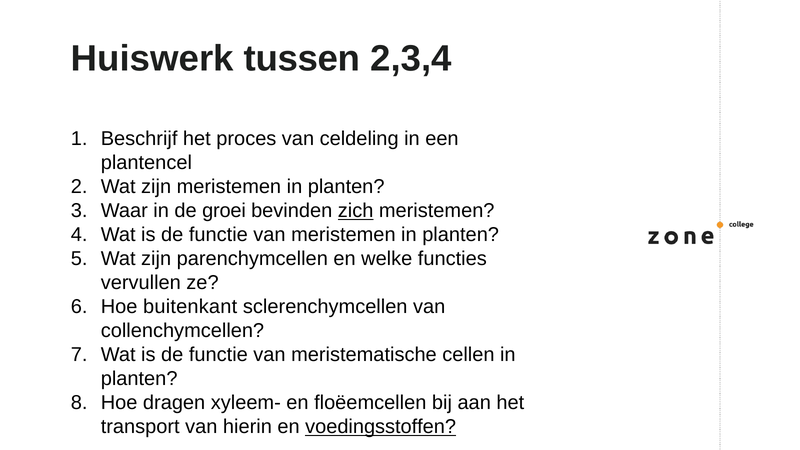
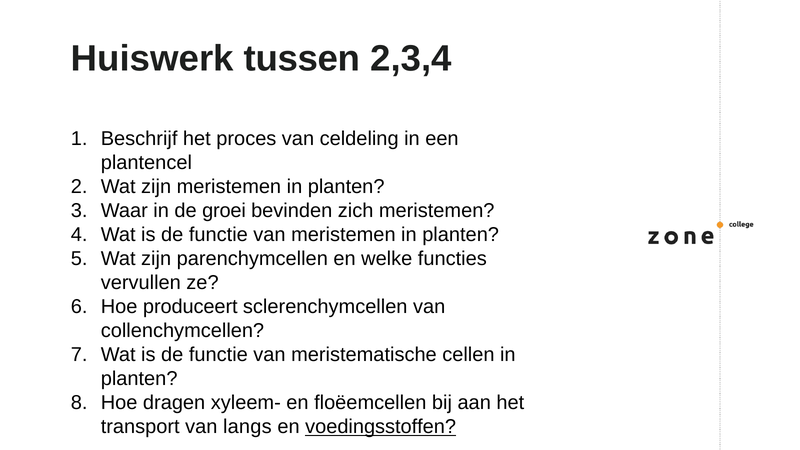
zich underline: present -> none
buitenkant: buitenkant -> produceert
hierin: hierin -> langs
